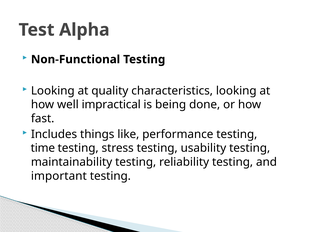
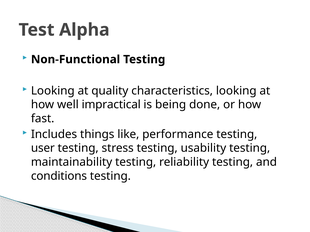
time: time -> user
important: important -> conditions
